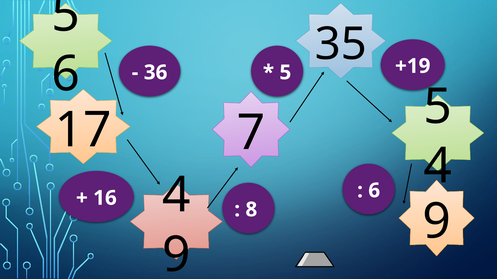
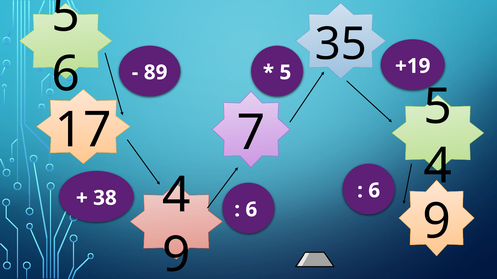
36: 36 -> 89
16: 16 -> 38
8 at (251, 210): 8 -> 6
